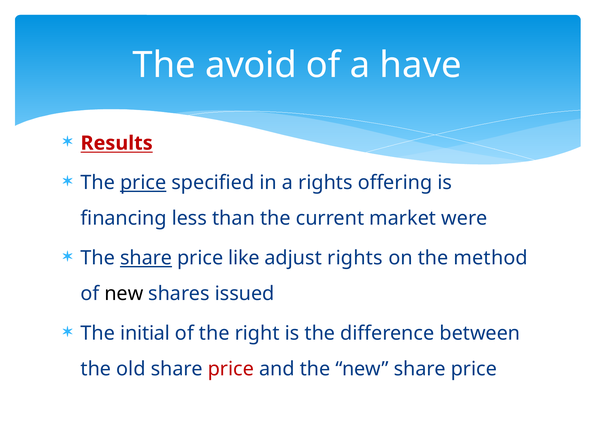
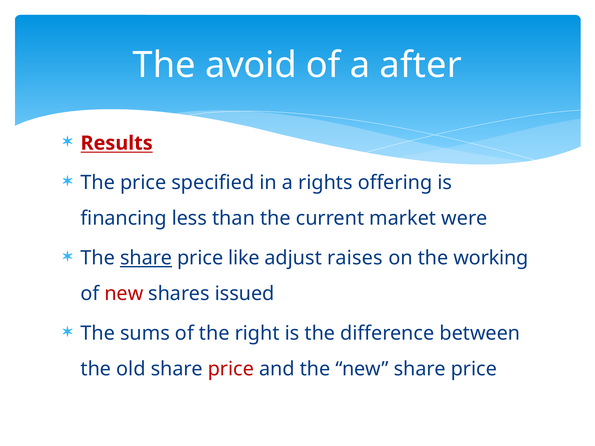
have: have -> after
price at (143, 183) underline: present -> none
adjust rights: rights -> raises
method: method -> working
new at (124, 294) colour: black -> red
initial: initial -> sums
